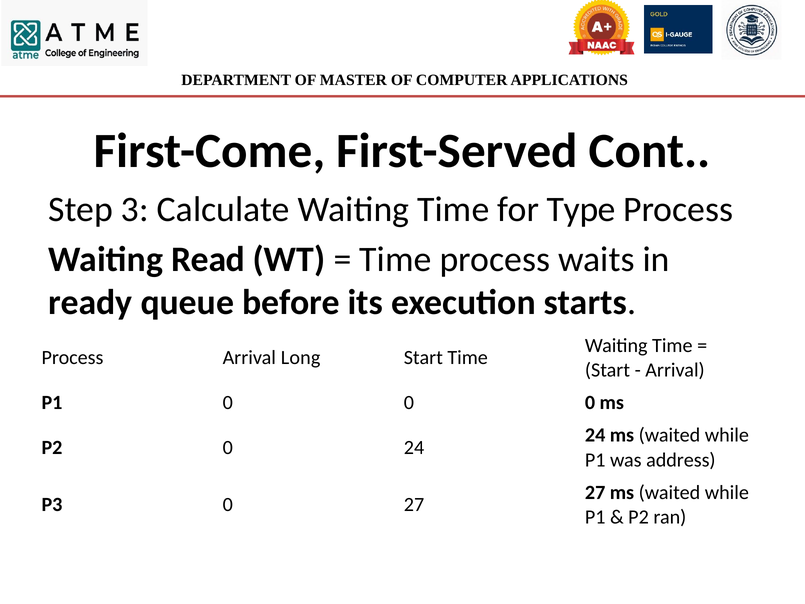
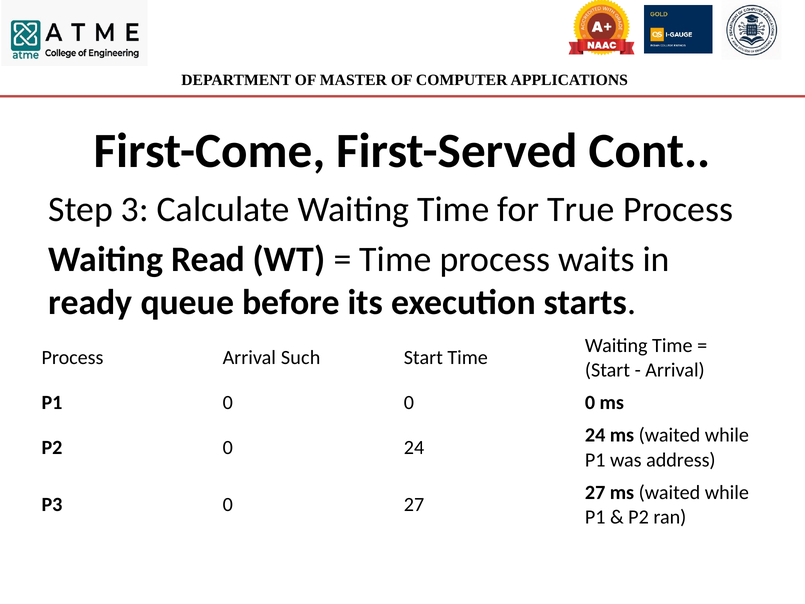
Type: Type -> True
Long: Long -> Such
